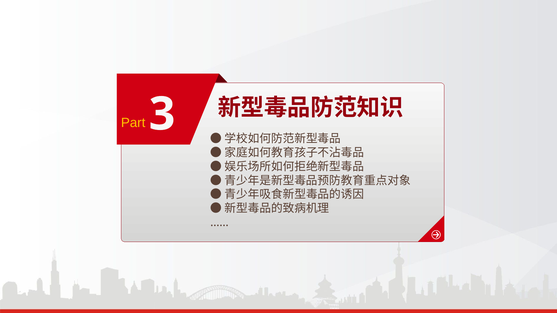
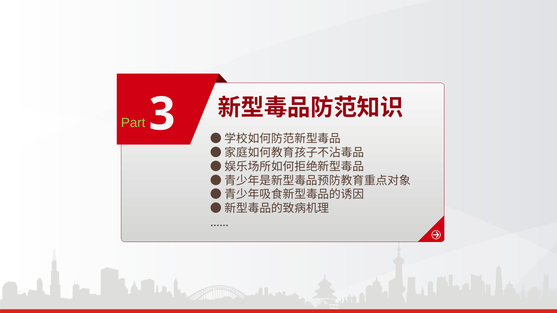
Part colour: yellow -> light green
